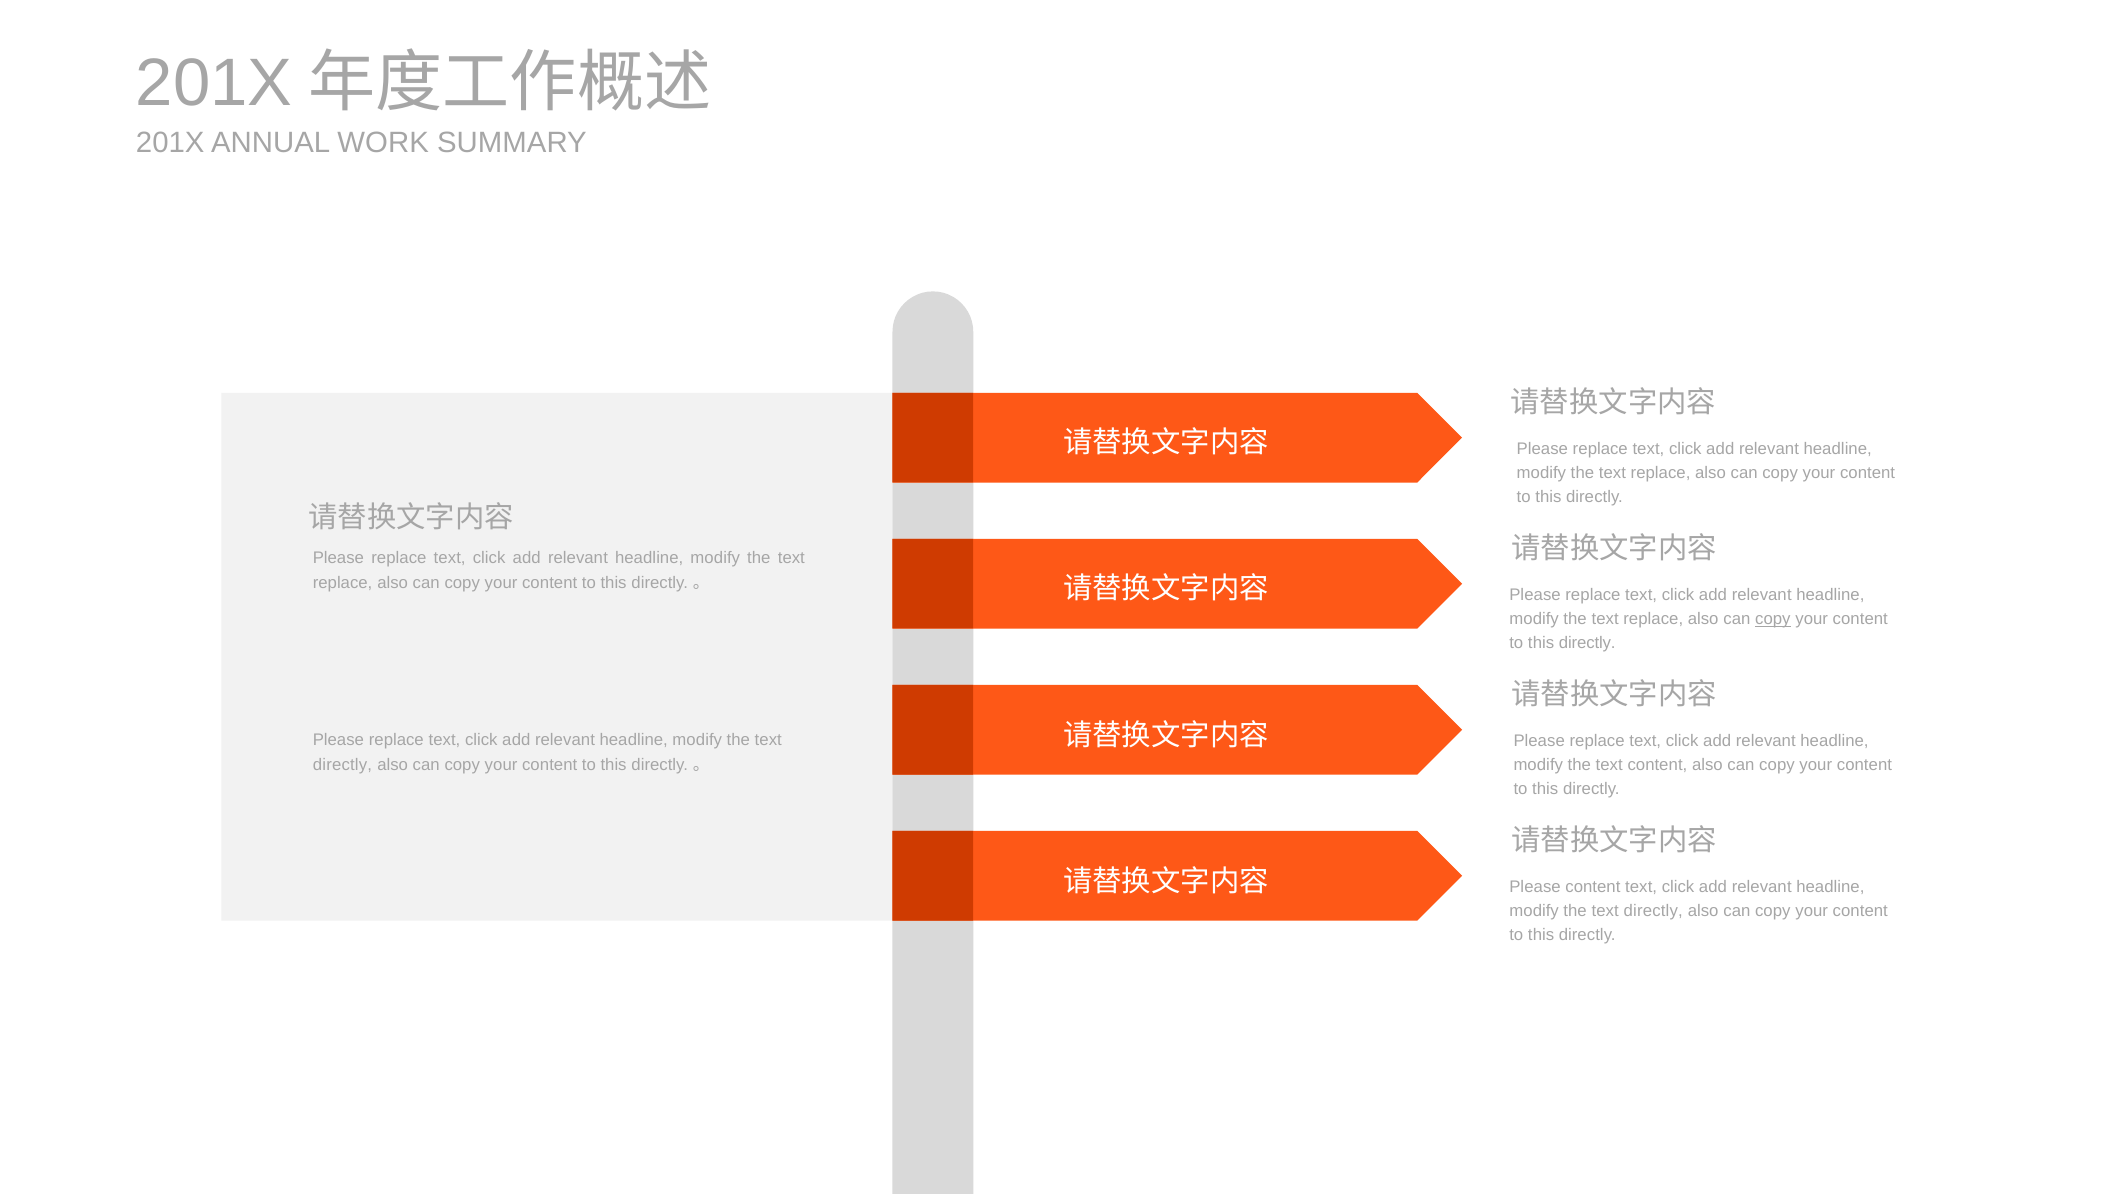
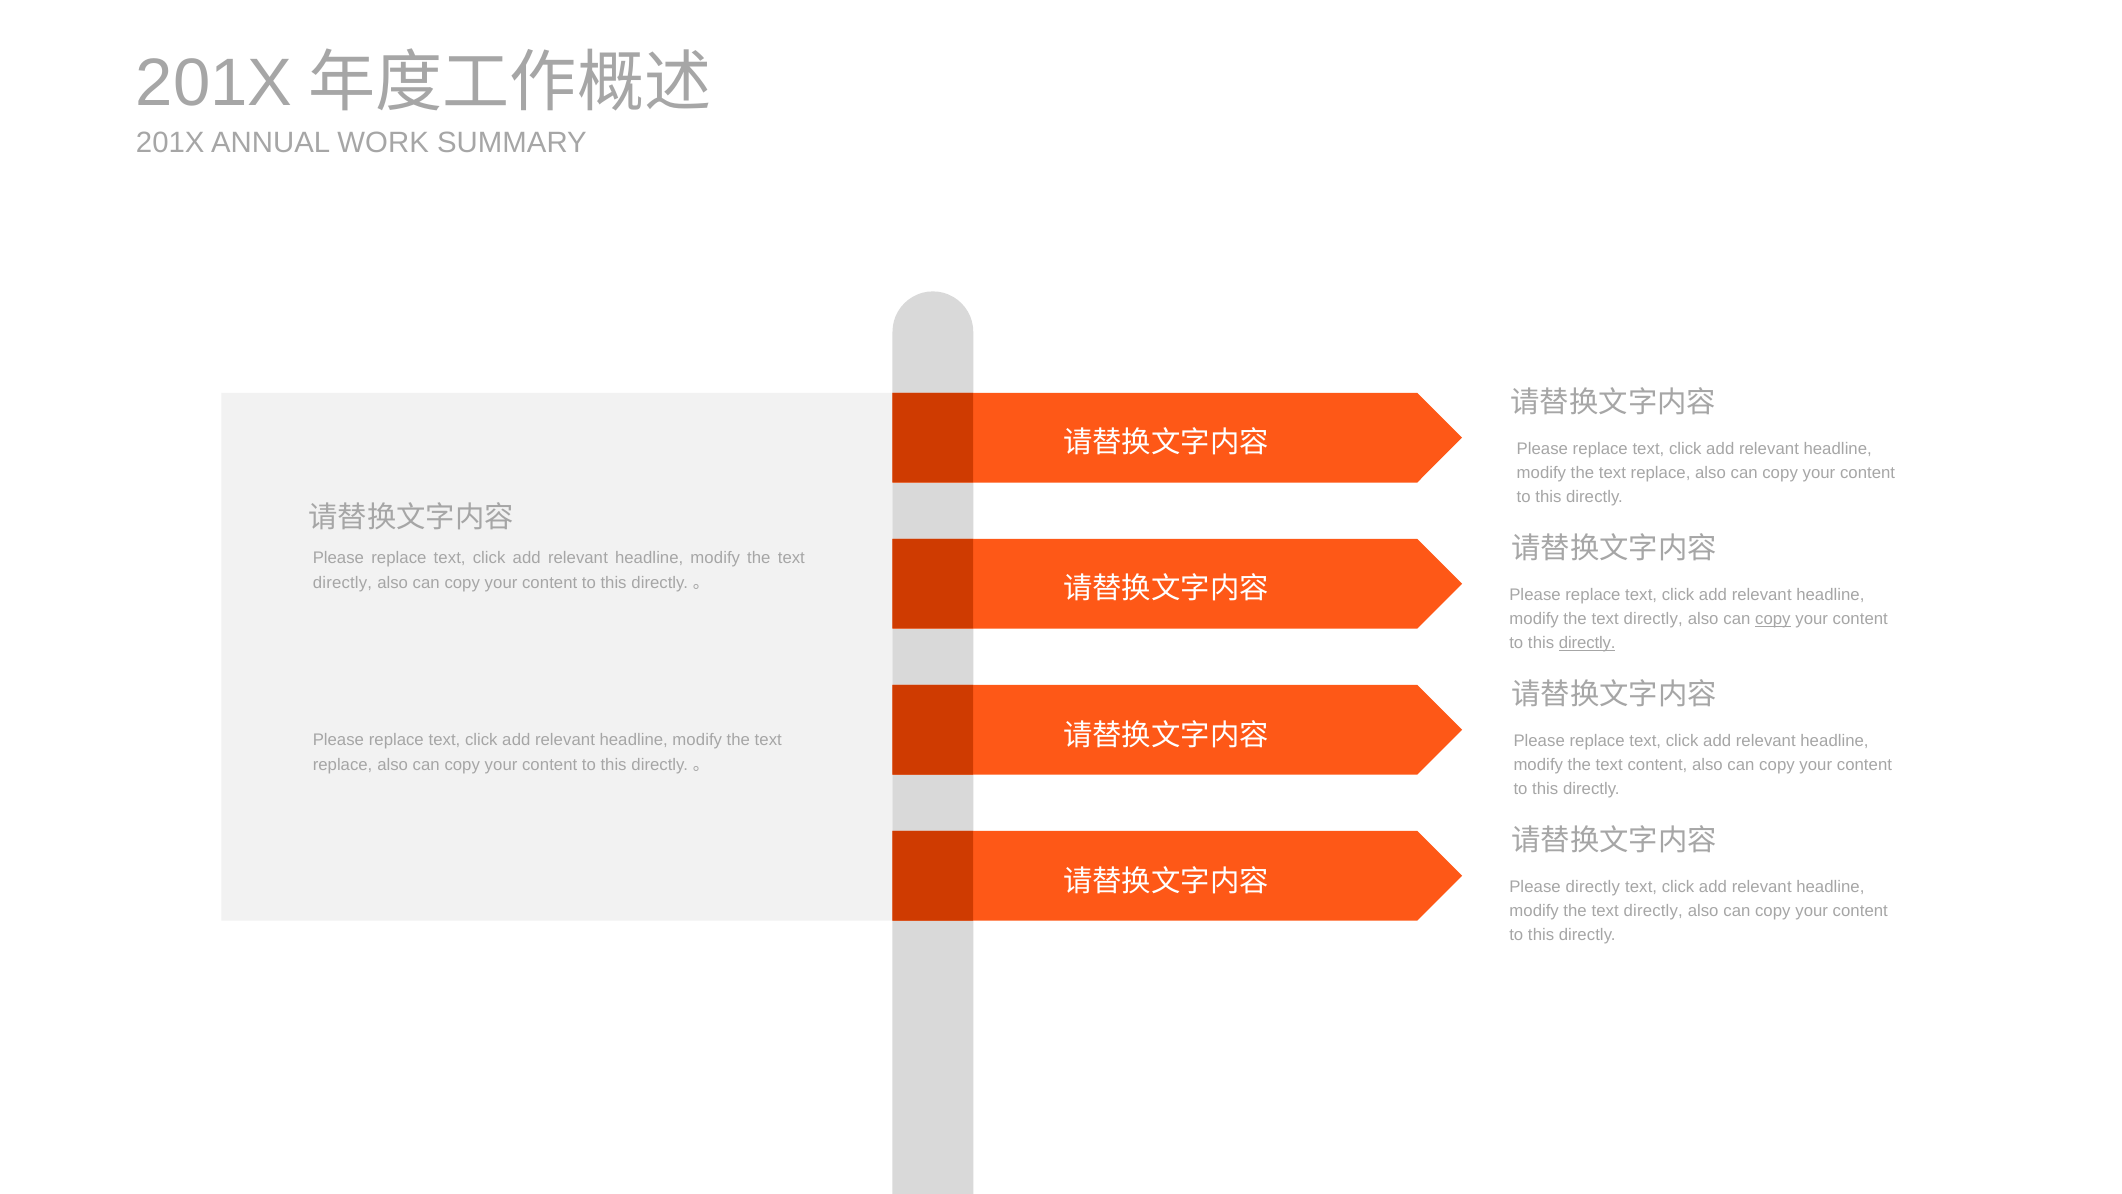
replace at (343, 582): replace -> directly
replace at (1653, 619): replace -> directly
directly at (1587, 643) underline: none -> present
directly at (343, 764): directly -> replace
Please content: content -> directly
